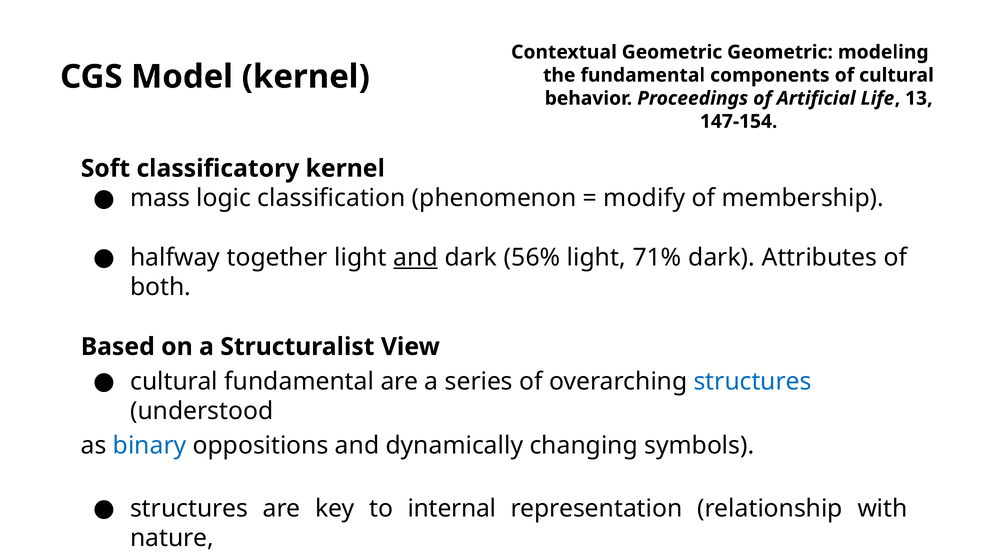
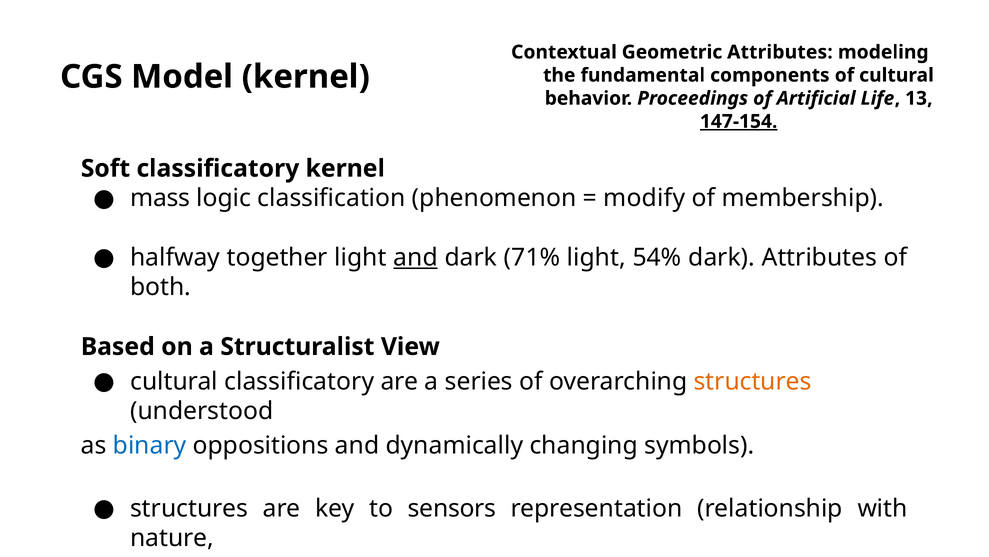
Geometric Geometric: Geometric -> Attributes
147-154 underline: none -> present
56%: 56% -> 71%
71%: 71% -> 54%
cultural fundamental: fundamental -> classificatory
structures at (753, 381) colour: blue -> orange
internal: internal -> sensors
